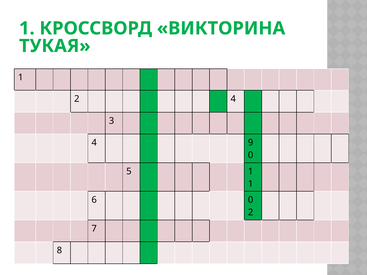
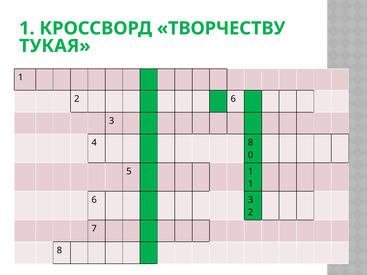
ВИКТОРИНА: ВИКТОРИНА -> ТВОРЧЕСТВУ
2 4: 4 -> 6
4 9: 9 -> 8
0 at (251, 200): 0 -> 3
